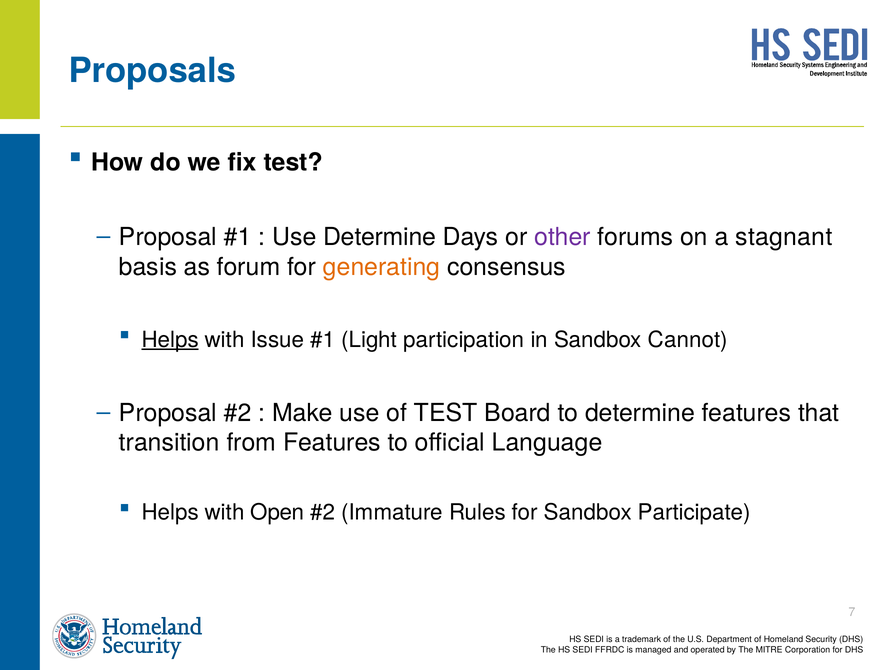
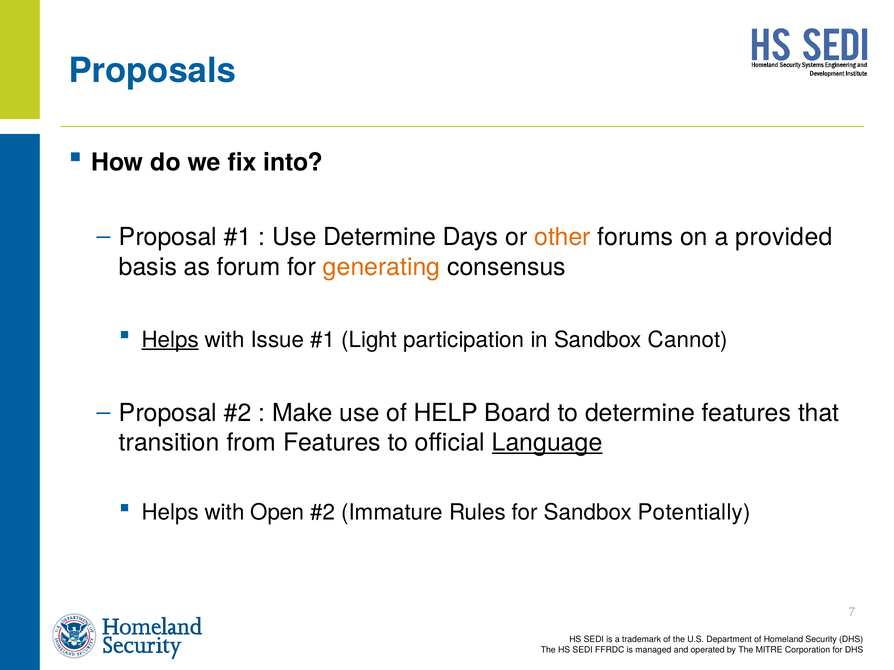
fix test: test -> into
other colour: purple -> orange
stagnant: stagnant -> provided
of TEST: TEST -> HELP
Language underline: none -> present
Participate: Participate -> Potentially
